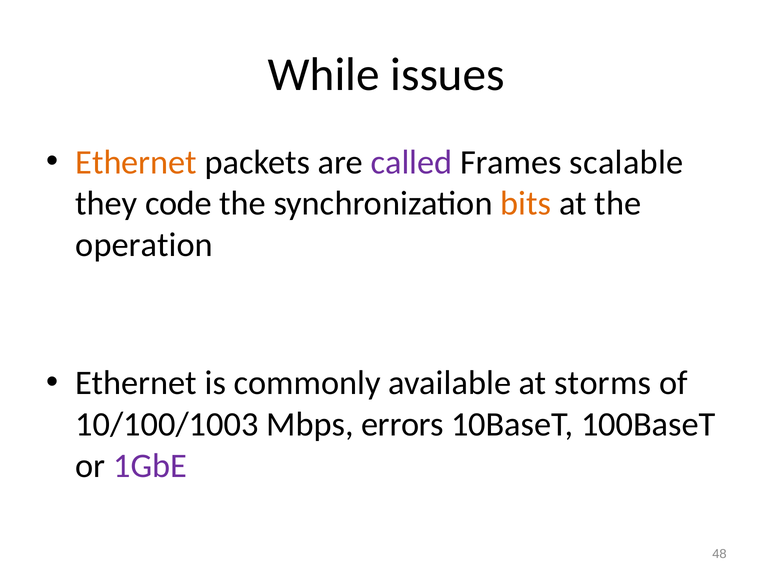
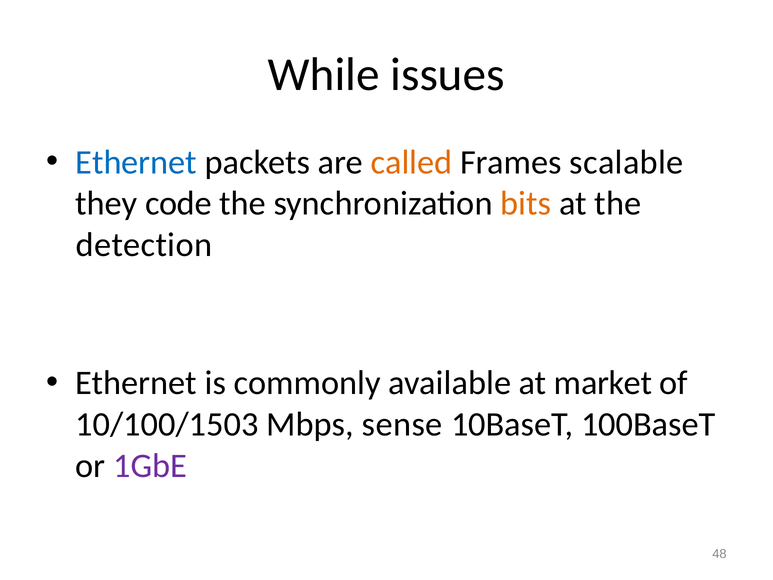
Ethernet at (136, 162) colour: orange -> blue
called colour: purple -> orange
operation: operation -> detection
storms: storms -> market
10/100/1003: 10/100/1003 -> 10/100/1503
errors: errors -> sense
